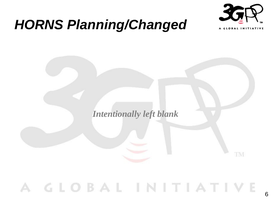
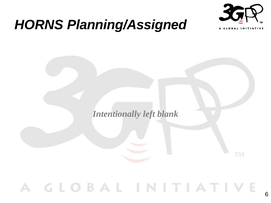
Planning/Changed: Planning/Changed -> Planning/Assigned
